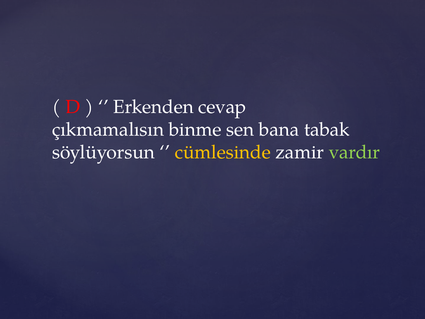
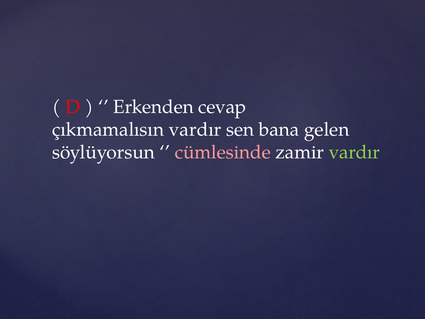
çıkmamalısın binme: binme -> vardır
tabak: tabak -> gelen
cümlesinde colour: yellow -> pink
